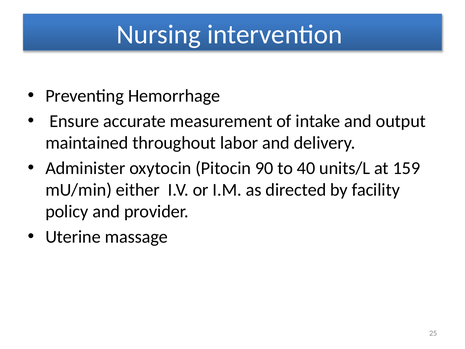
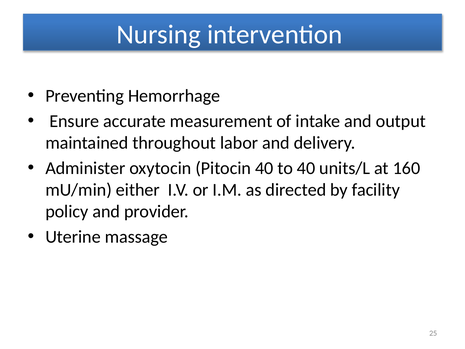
Pitocin 90: 90 -> 40
159: 159 -> 160
